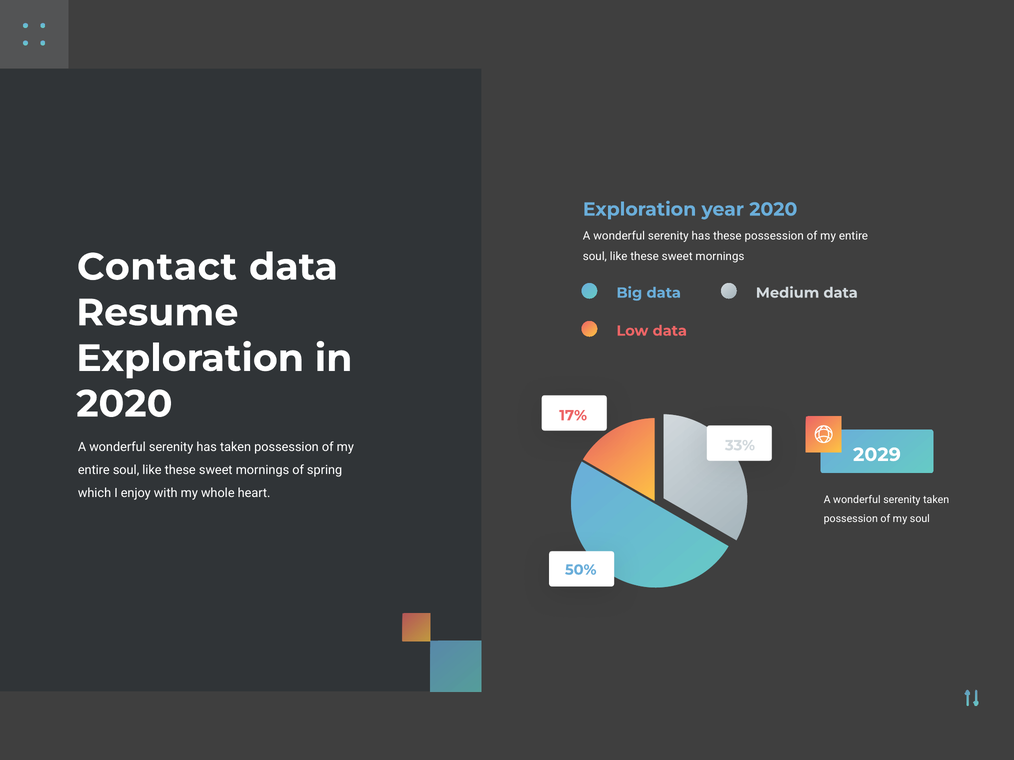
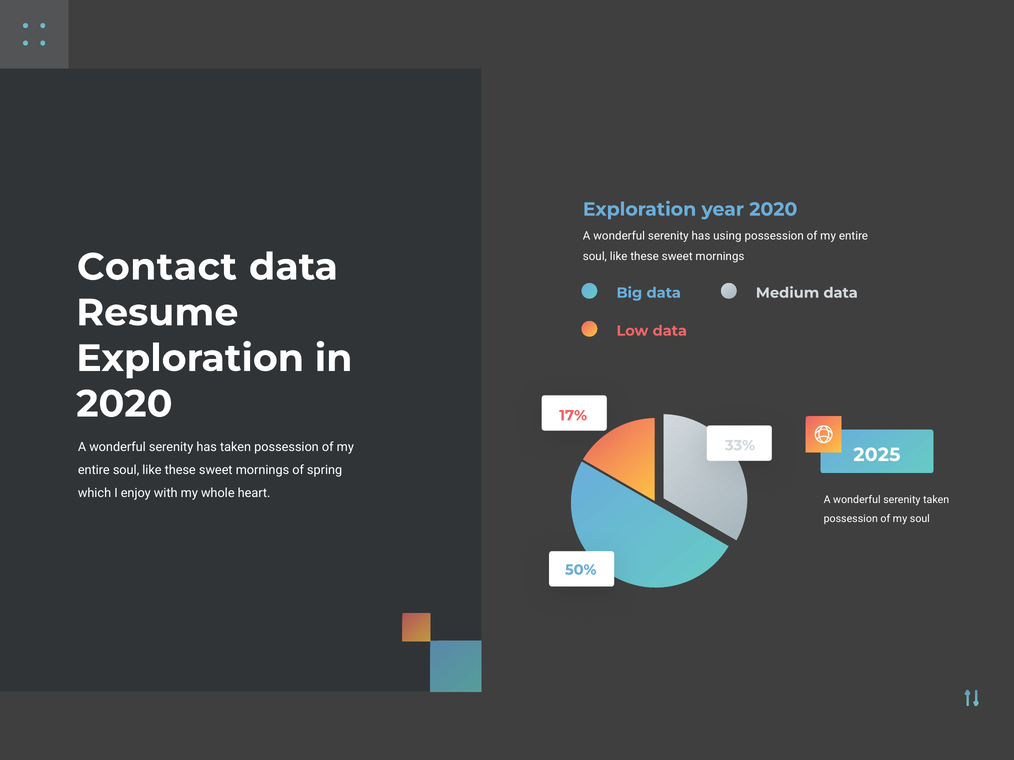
has these: these -> using
2029: 2029 -> 2025
